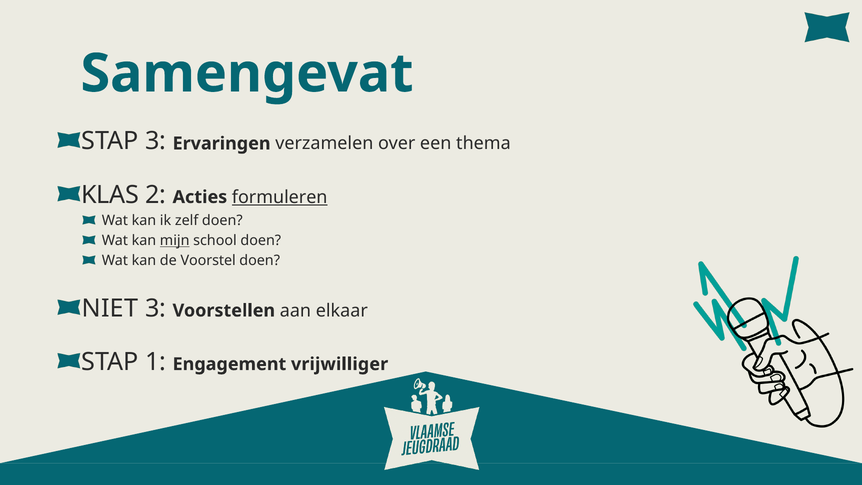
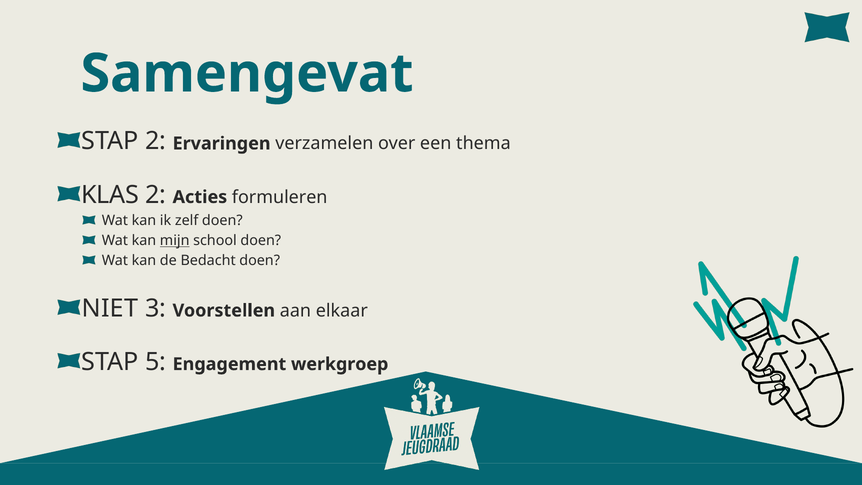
STAP 3: 3 -> 2
formuleren underline: present -> none
Voorstel: Voorstel -> Bedacht
1: 1 -> 5
vrijwilliger: vrijwilliger -> werkgroep
